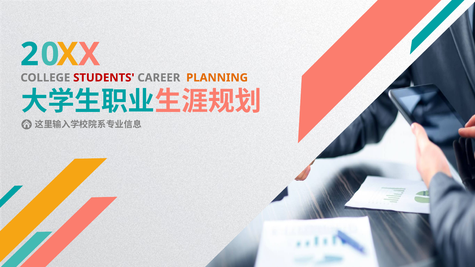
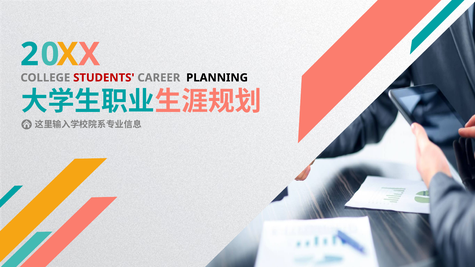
PLANNING colour: orange -> black
